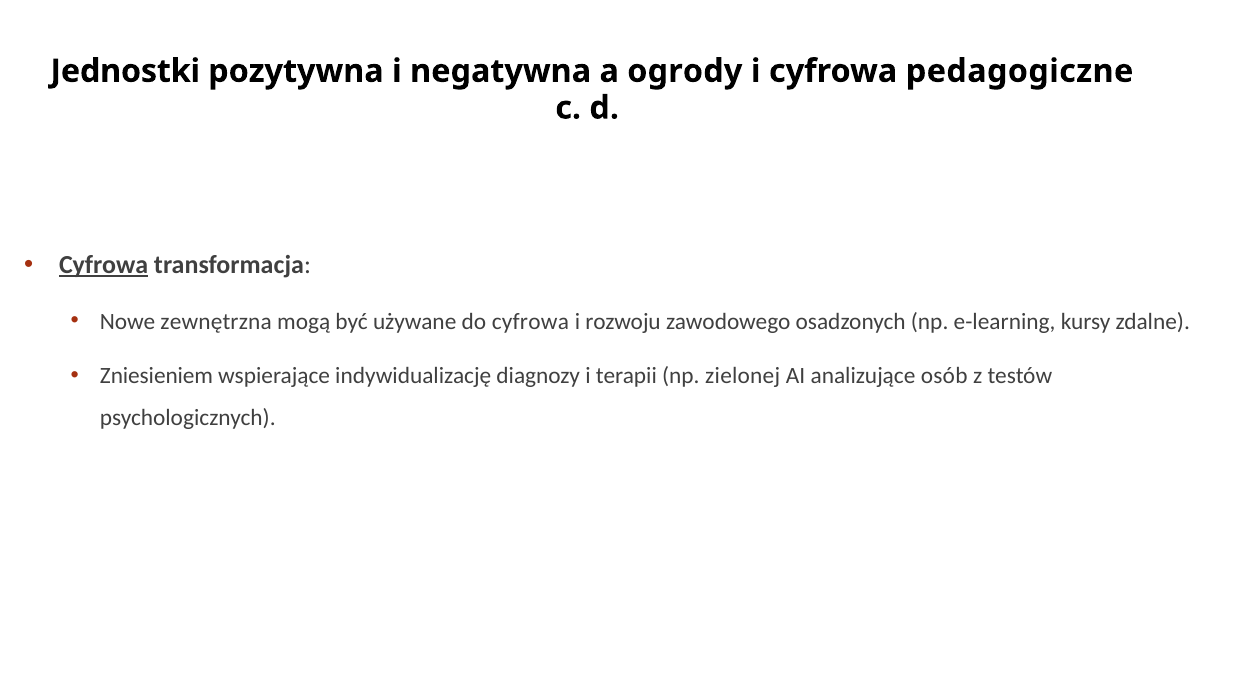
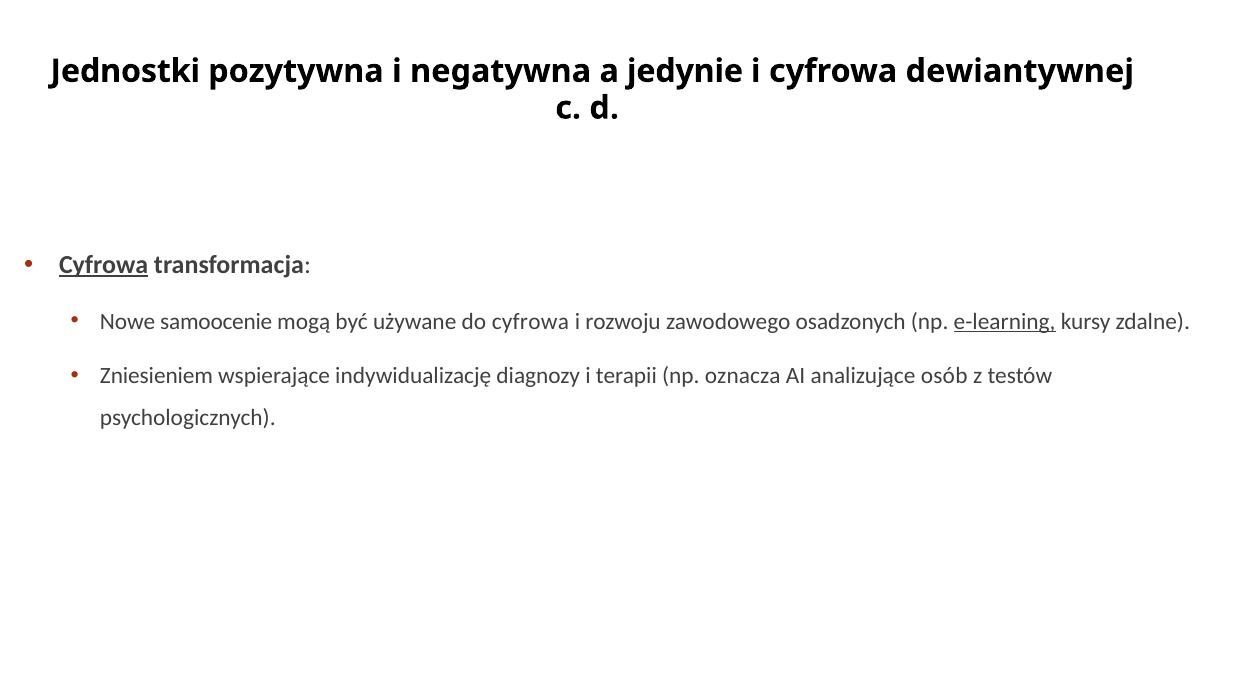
ogrody: ogrody -> jedynie
pedagogiczne: pedagogiczne -> dewiantywnej
zewnętrzna: zewnętrzna -> samoocenie
e-learning underline: none -> present
zielonej: zielonej -> oznacza
